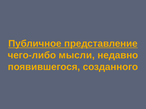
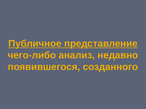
мысли: мысли -> анализ
